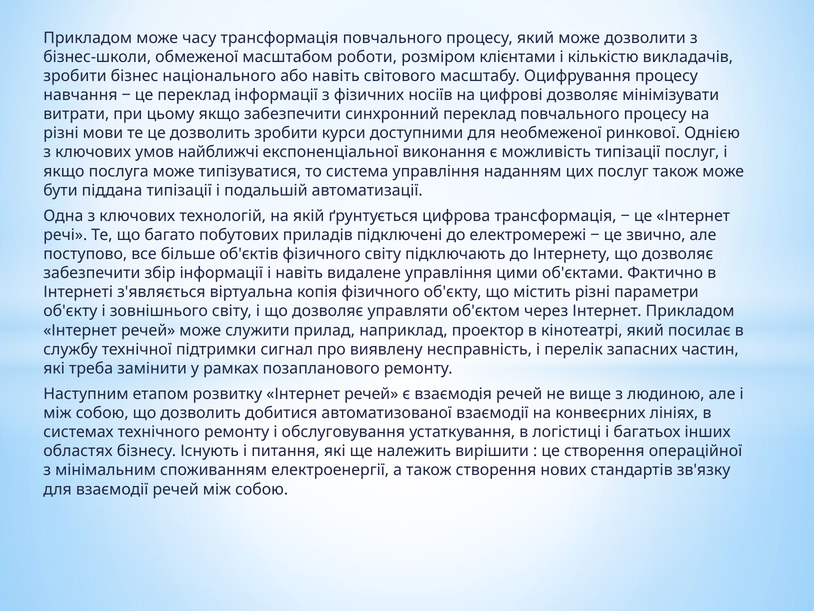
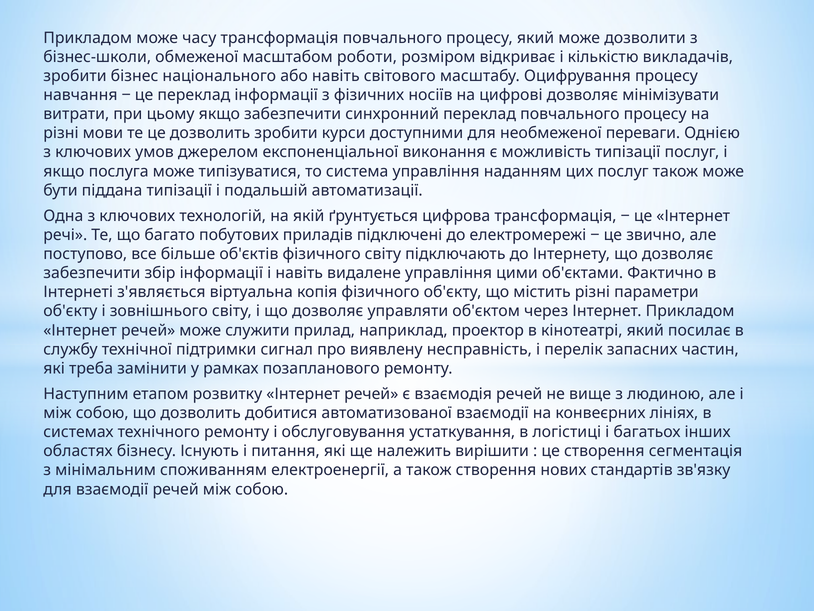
клієнтами: клієнтами -> відкриває
ринкової: ринкової -> переваги
найближчі: найближчі -> джерелом
операційної: операційної -> сегментація
